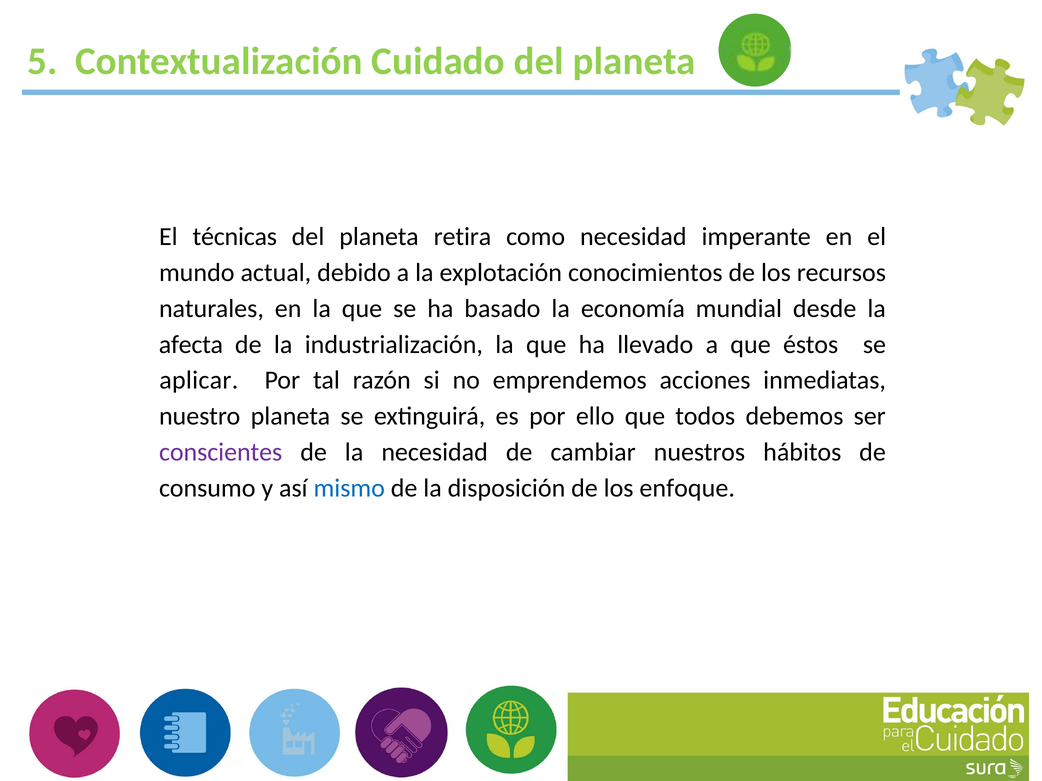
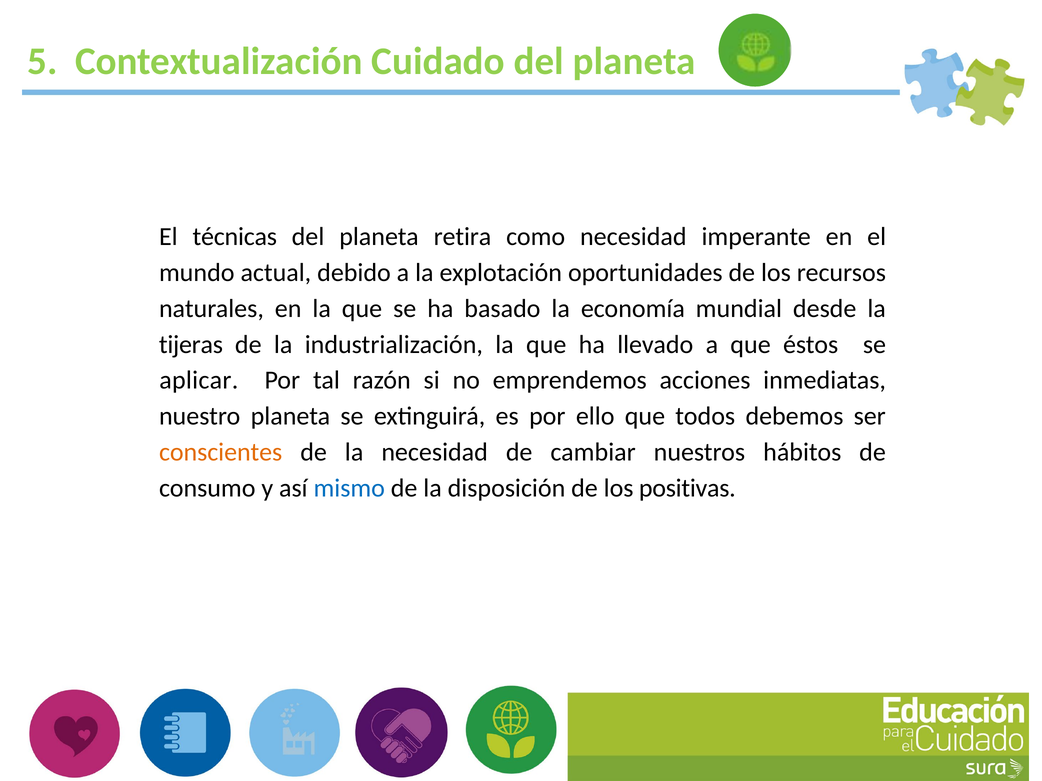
conocimientos: conocimientos -> oportunidades
afecta: afecta -> tijeras
conscientes colour: purple -> orange
enfoque: enfoque -> positivas
